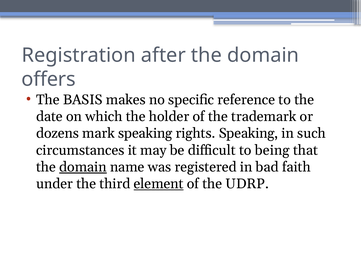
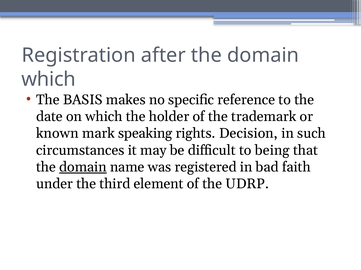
offers at (49, 80): offers -> which
dozens: dozens -> known
rights Speaking: Speaking -> Decision
element underline: present -> none
